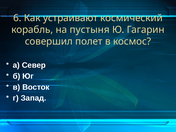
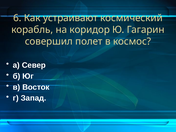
пустыня: пустыня -> коридор
